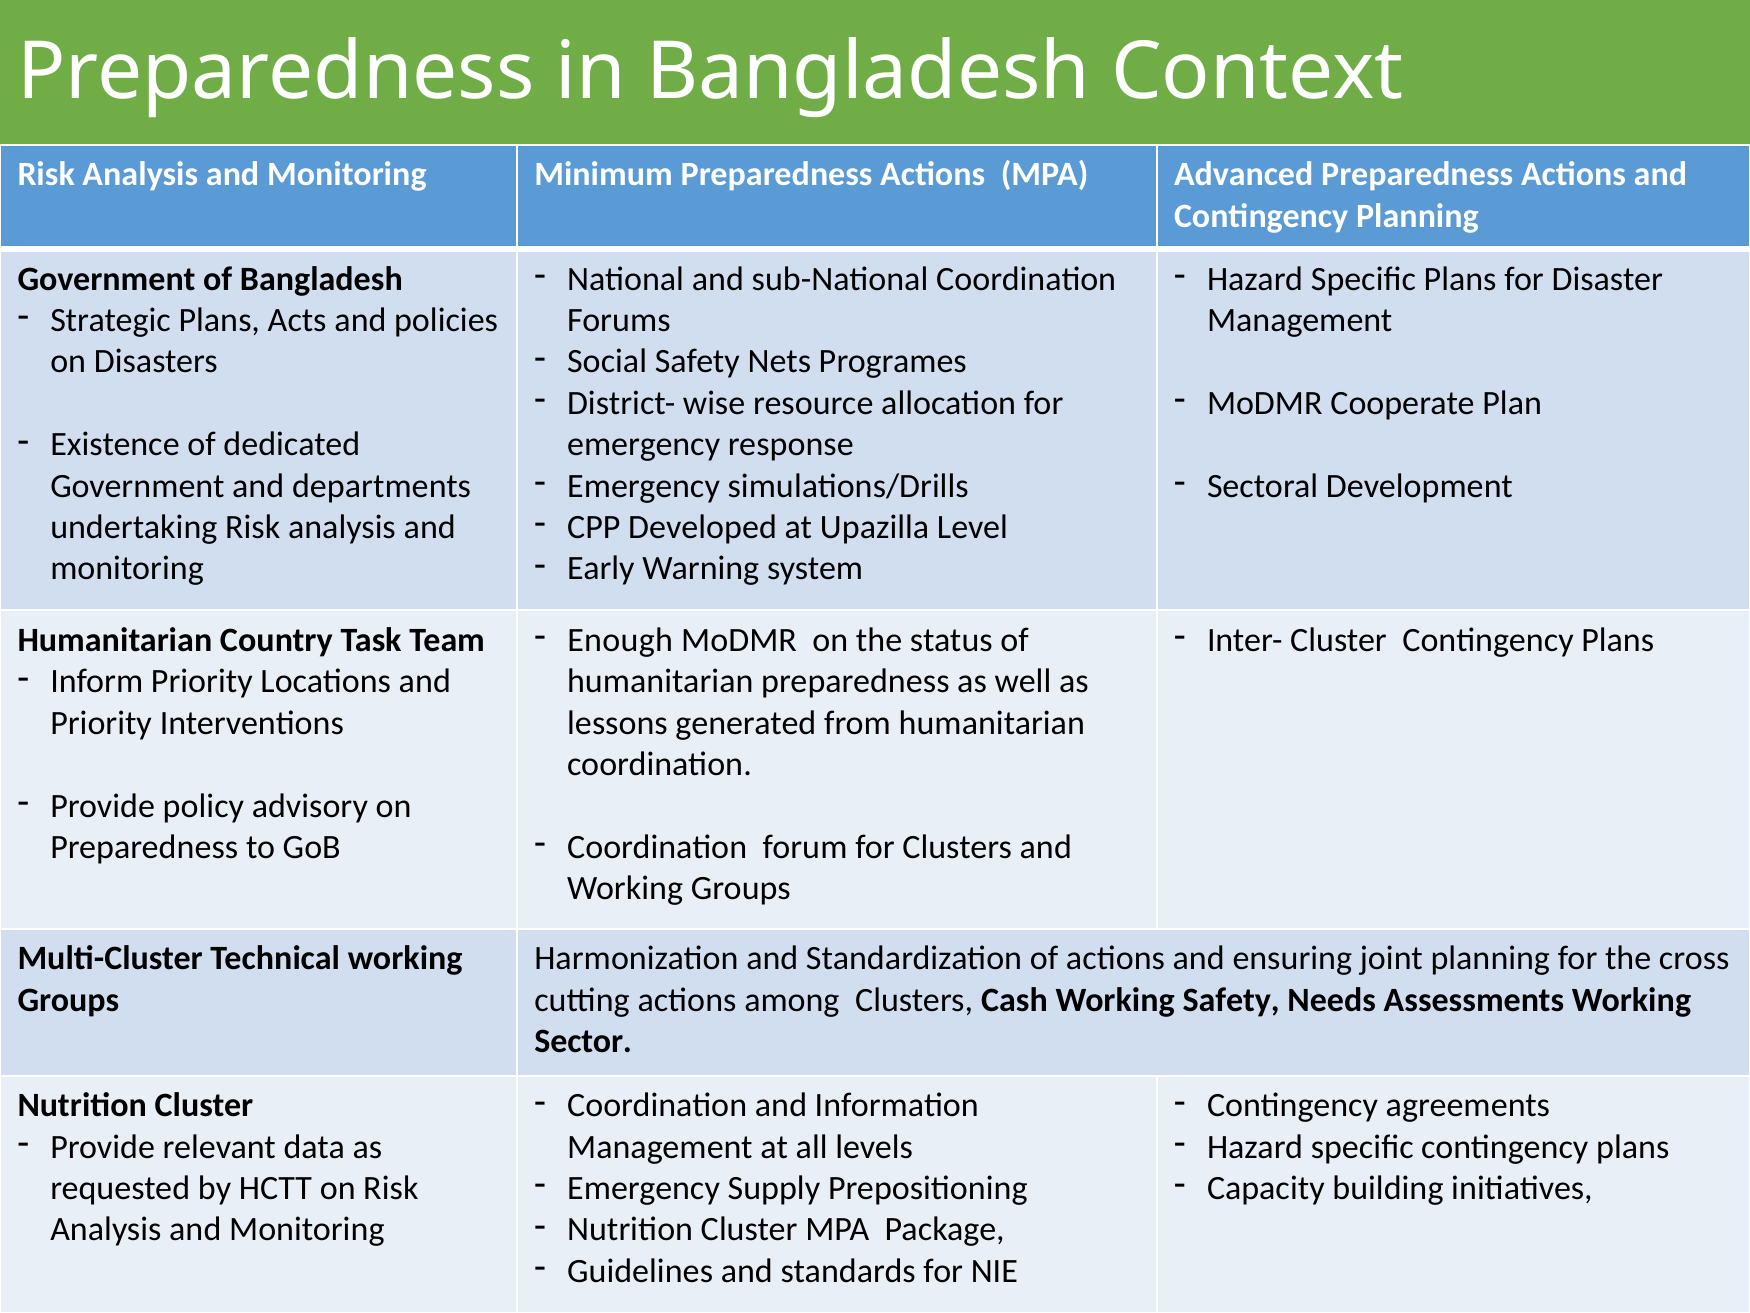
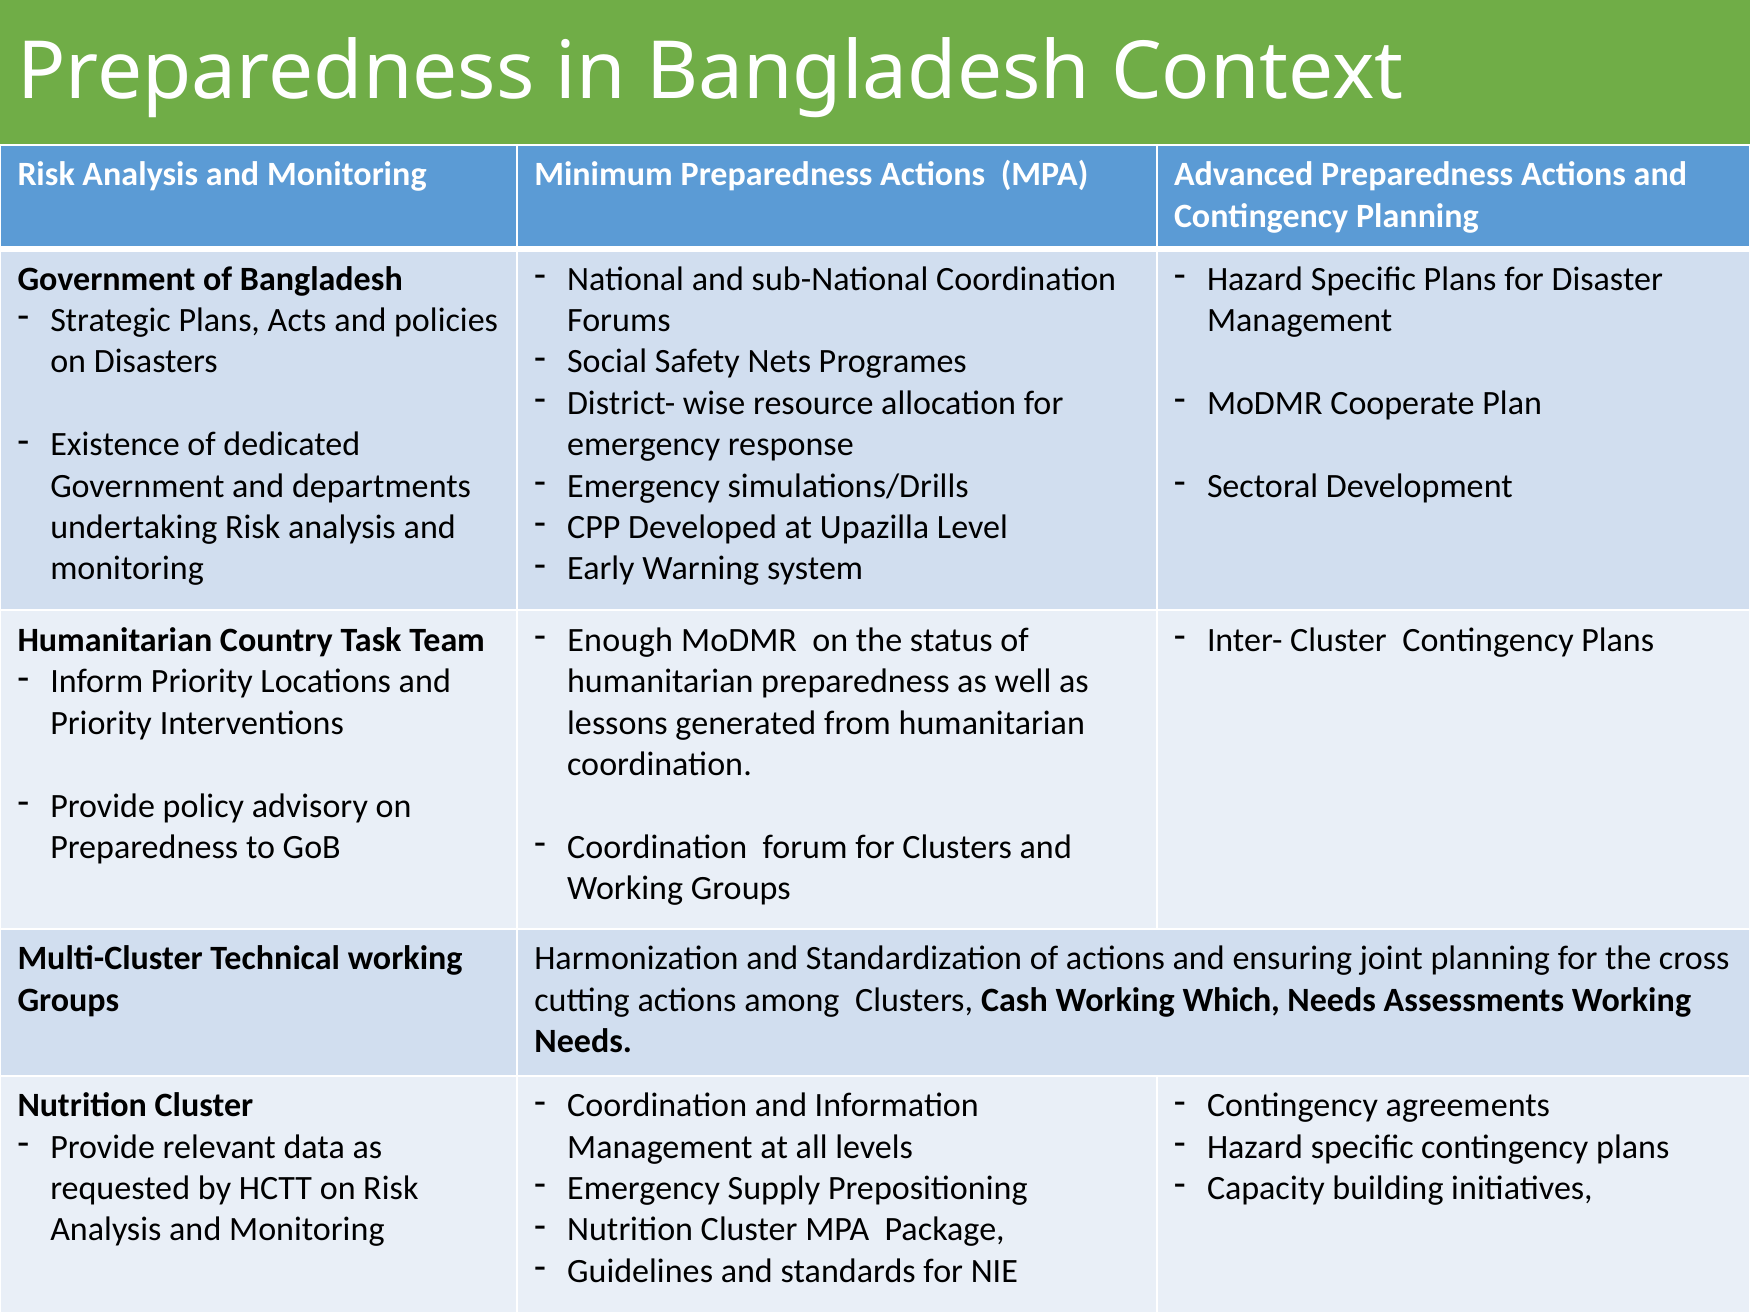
Working Safety: Safety -> Which
Sector at (583, 1041): Sector -> Needs
